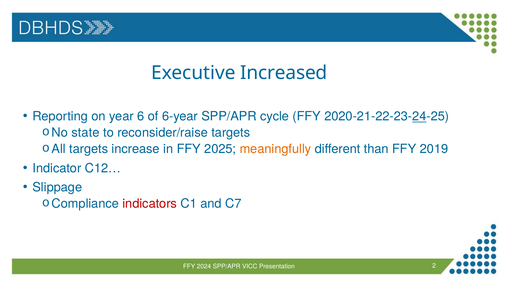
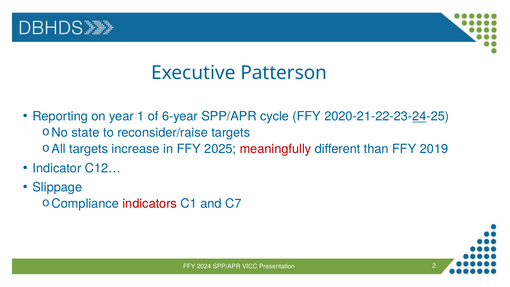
Increased: Increased -> Patterson
year 6: 6 -> 1
meaningfully colour: orange -> red
